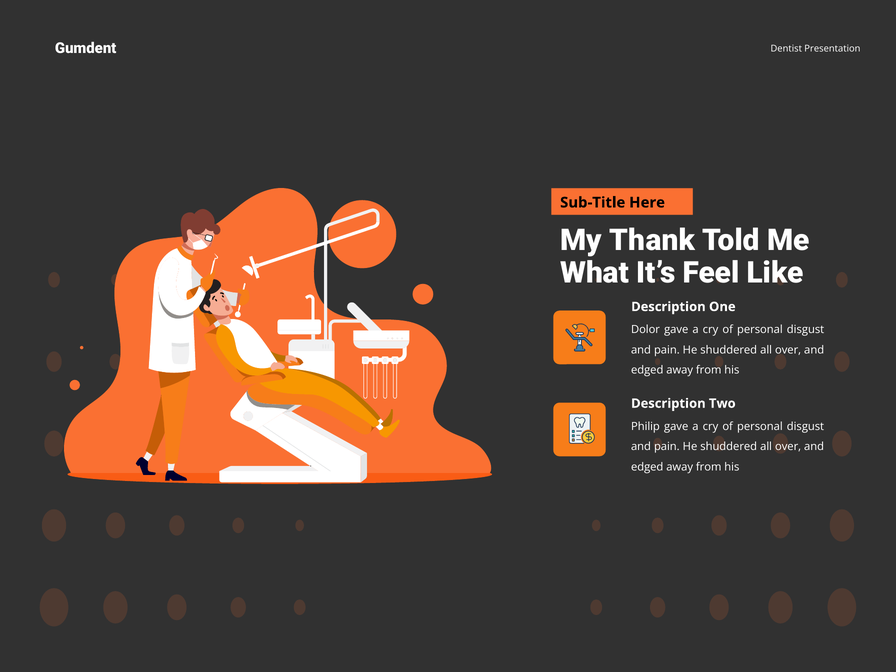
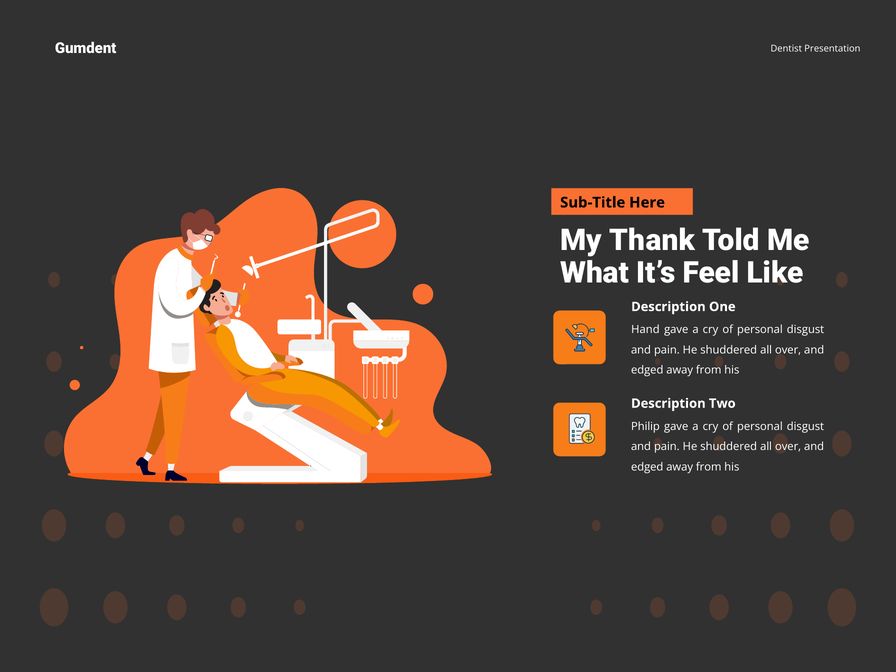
Dolor: Dolor -> Hand
